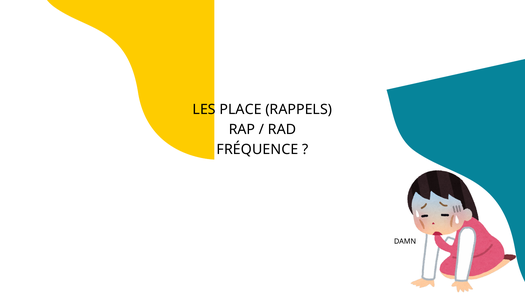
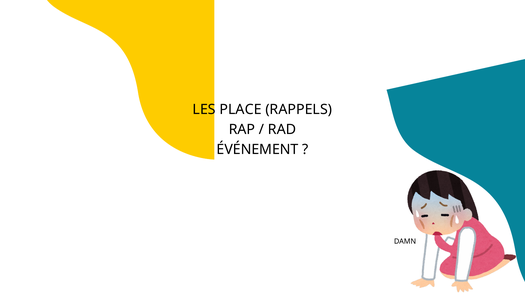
FRÉQUENCE: FRÉQUENCE -> ÉVÉNEMENT
